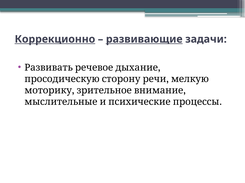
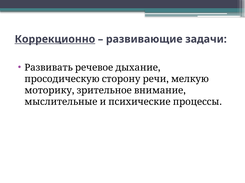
развивающие underline: present -> none
